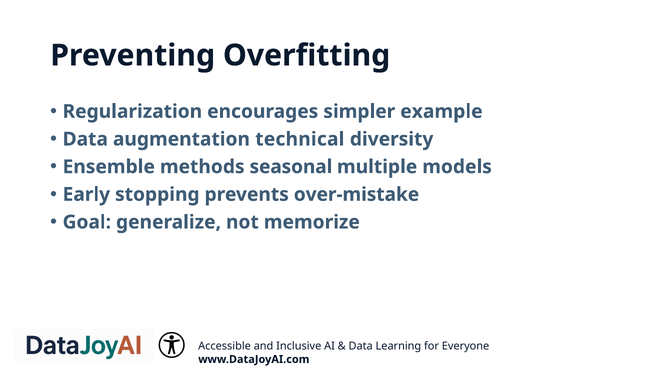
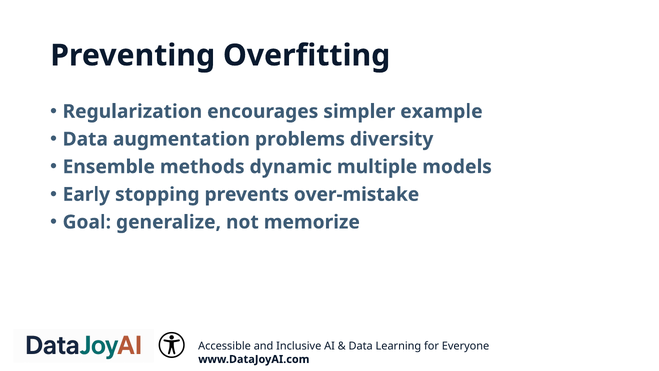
technical: technical -> problems
seasonal: seasonal -> dynamic
